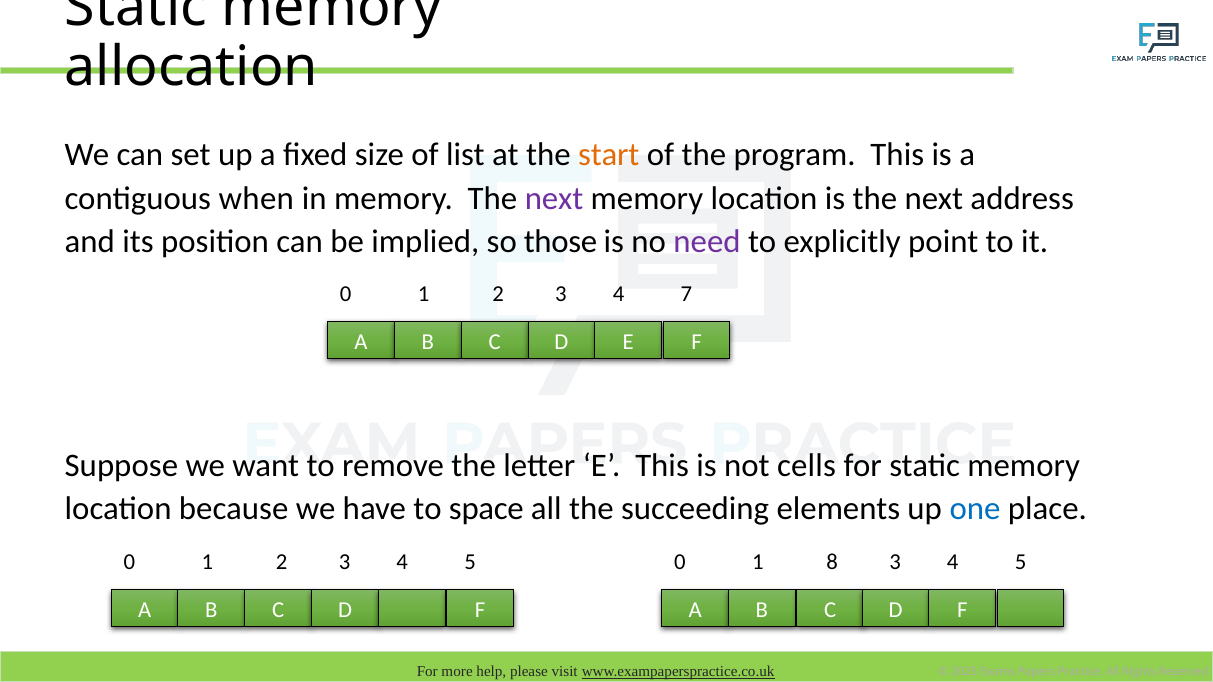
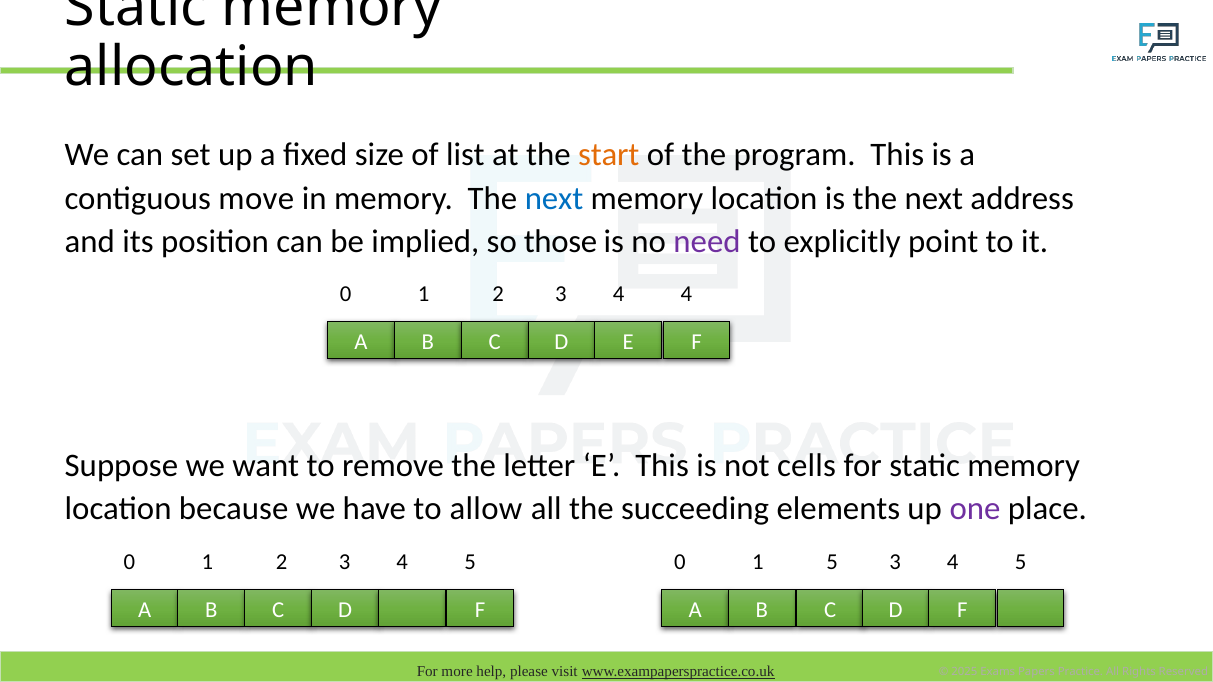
when: when -> move
next at (554, 199) colour: purple -> blue
4 7: 7 -> 4
space: space -> allow
one colour: blue -> purple
1 8: 8 -> 5
